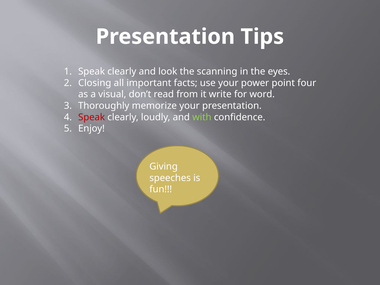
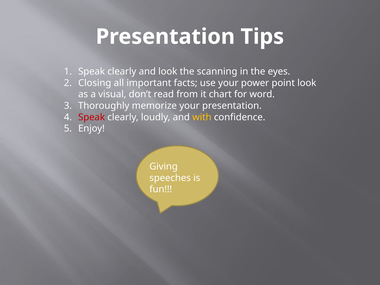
point four: four -> look
write: write -> chart
with colour: light green -> yellow
